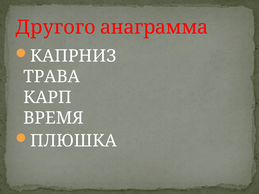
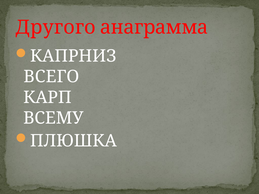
ТРАВА: ТРАВА -> ВСЕГО
ВРЕМЯ: ВРЕМЯ -> ВСЕМУ
